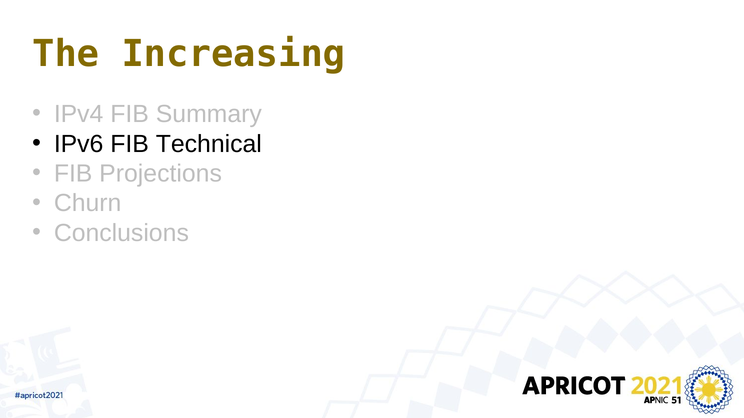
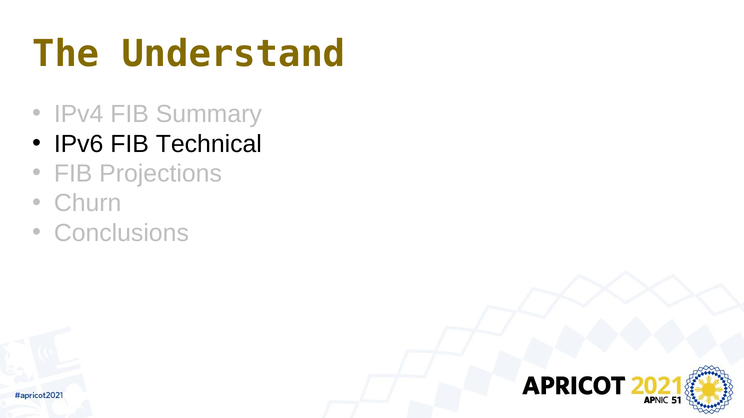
Increasing: Increasing -> Understand
